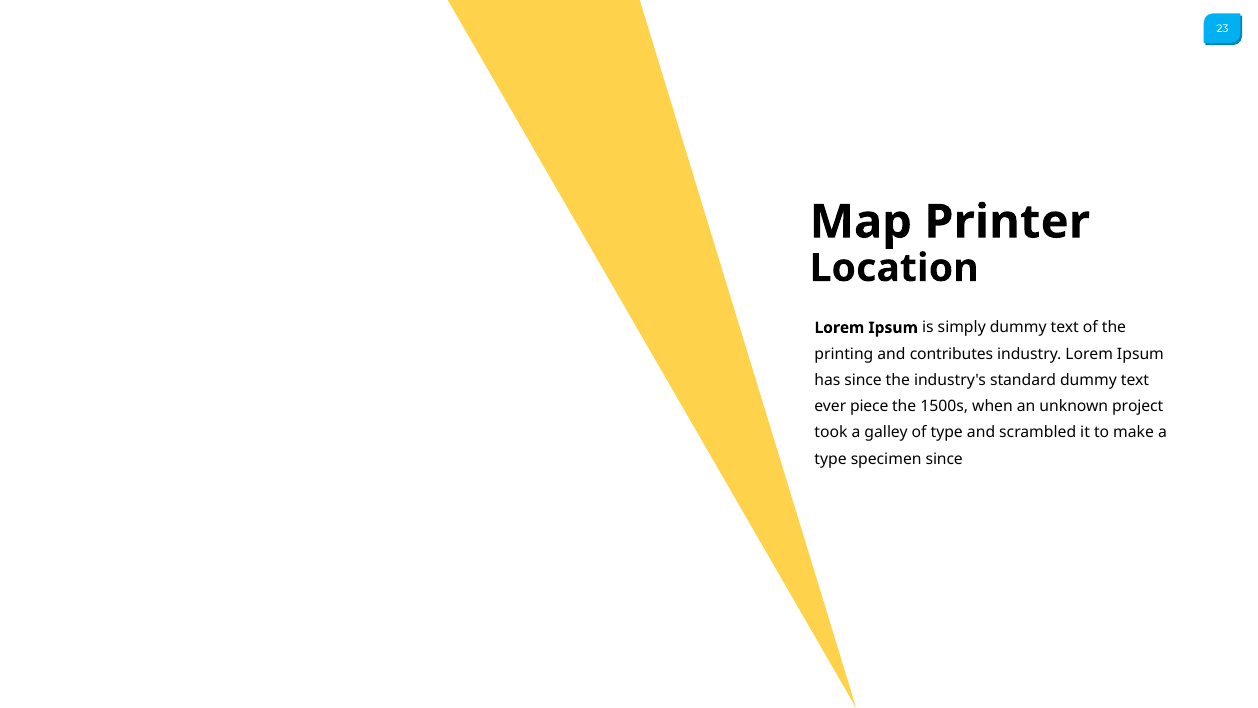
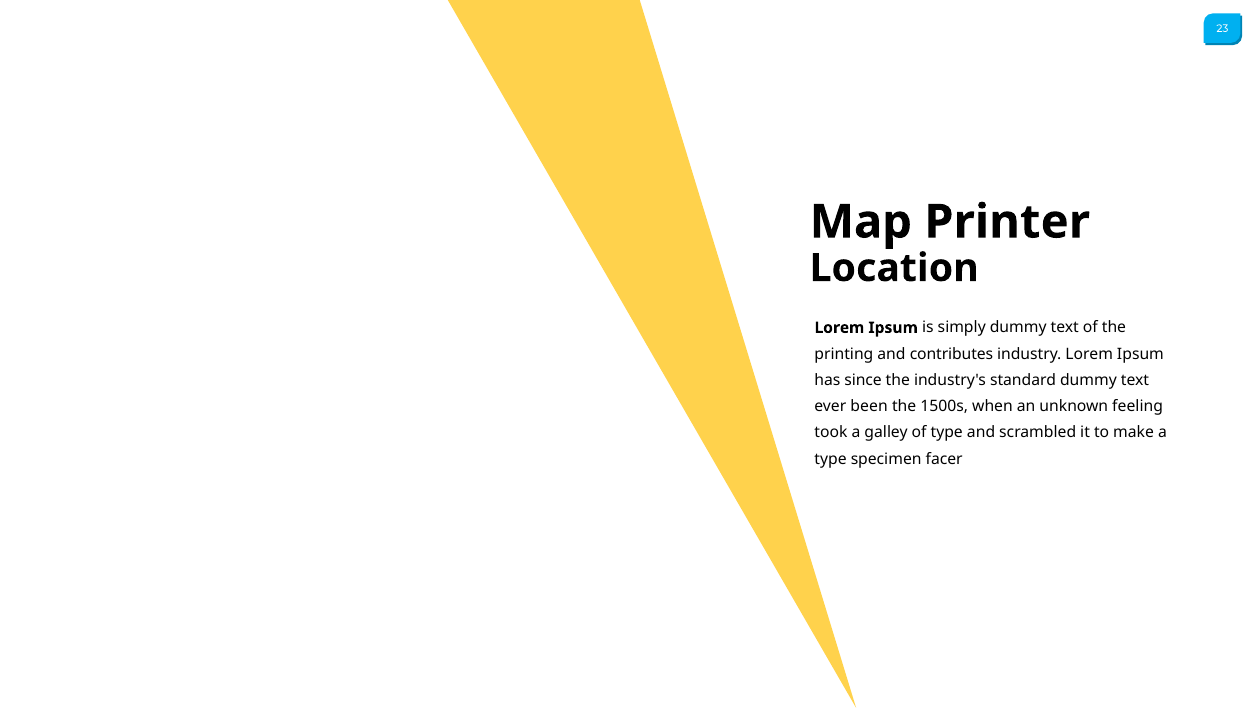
piece: piece -> been
project: project -> feeling
specimen since: since -> facer
